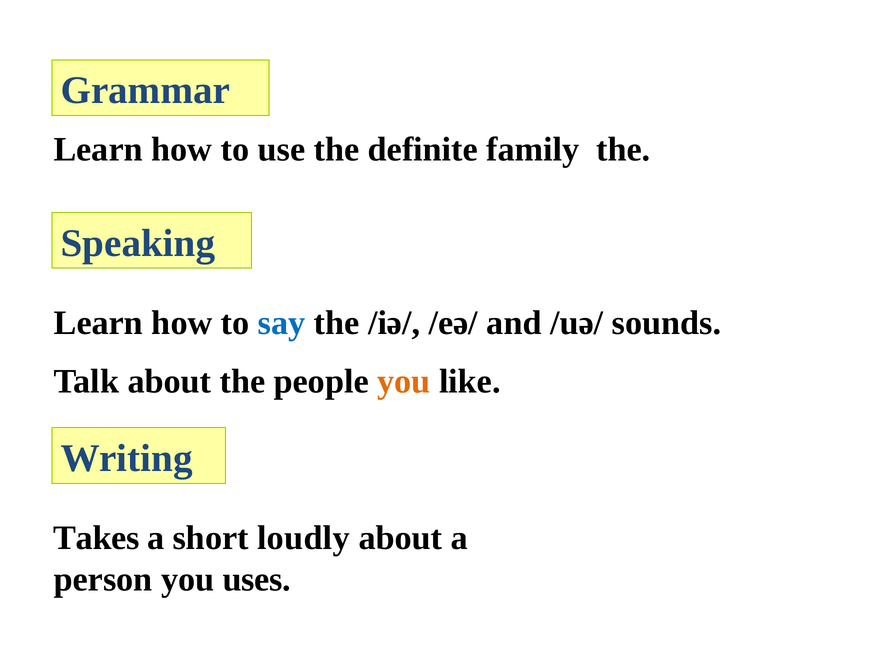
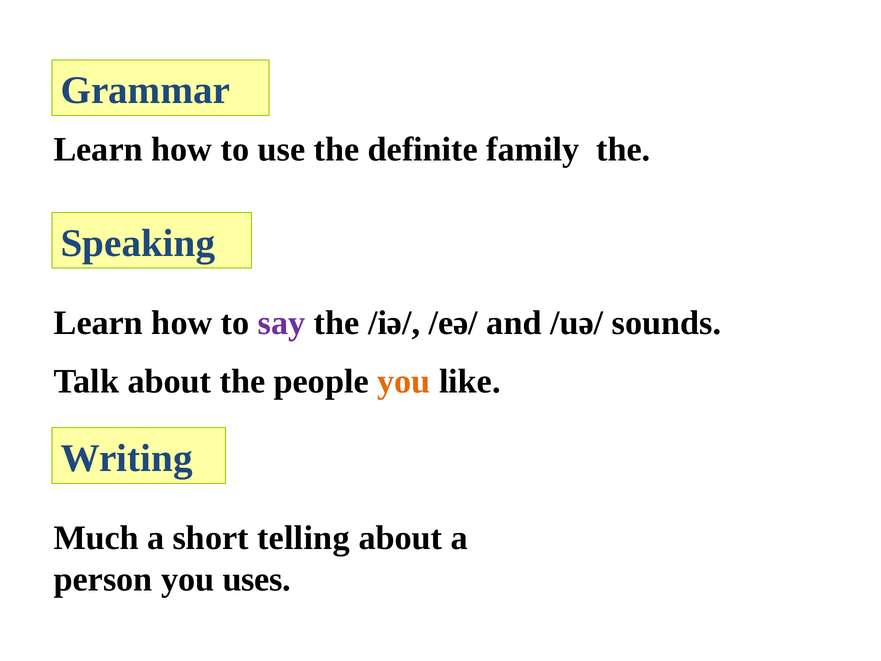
say colour: blue -> purple
Takes: Takes -> Much
loudly: loudly -> telling
